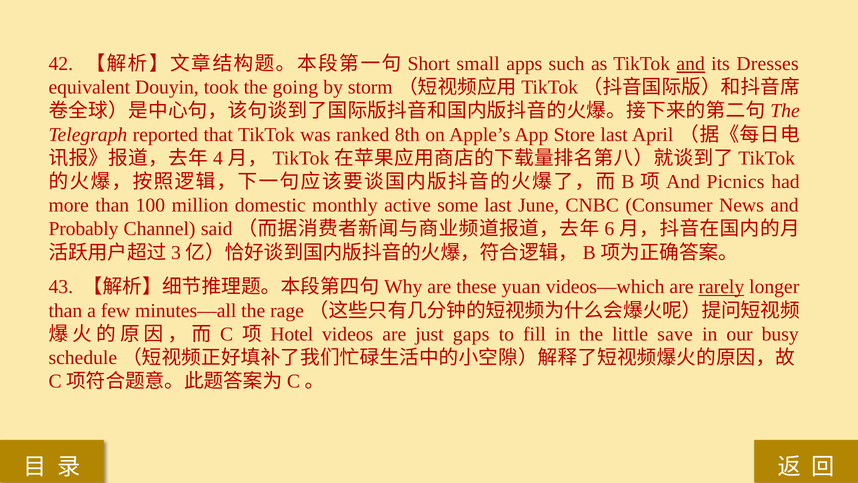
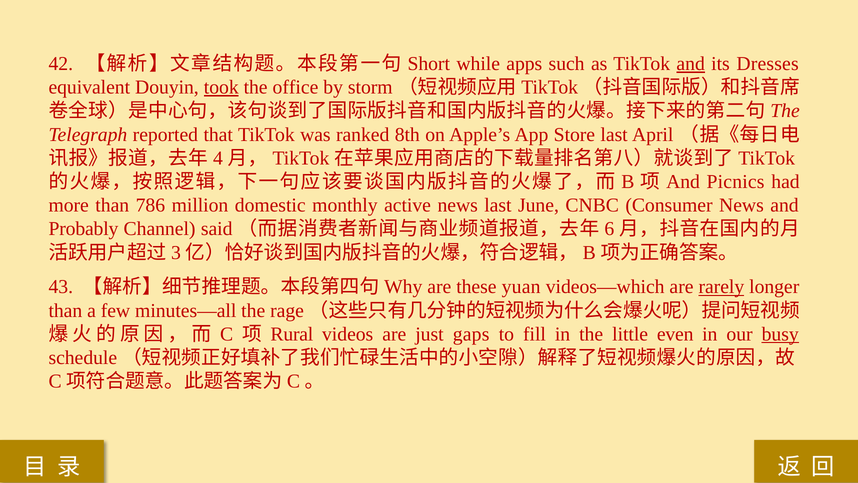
small: small -> while
took underline: none -> present
going: going -> office
100: 100 -> 786
active some: some -> news
Hotel: Hotel -> Rural
save: save -> even
busy underline: none -> present
